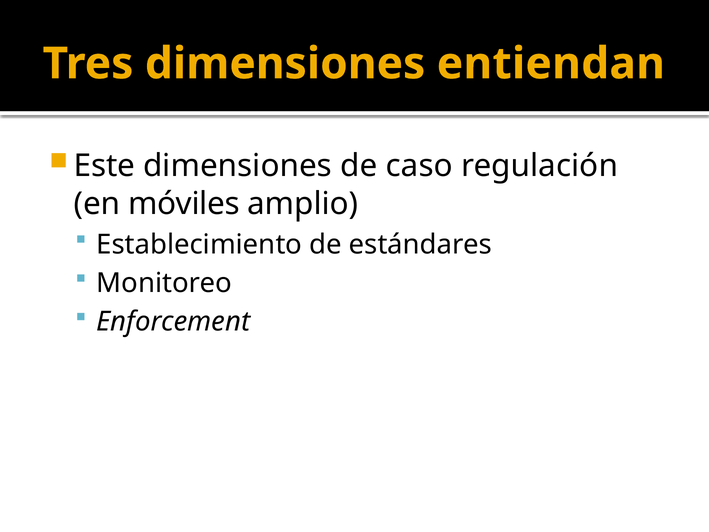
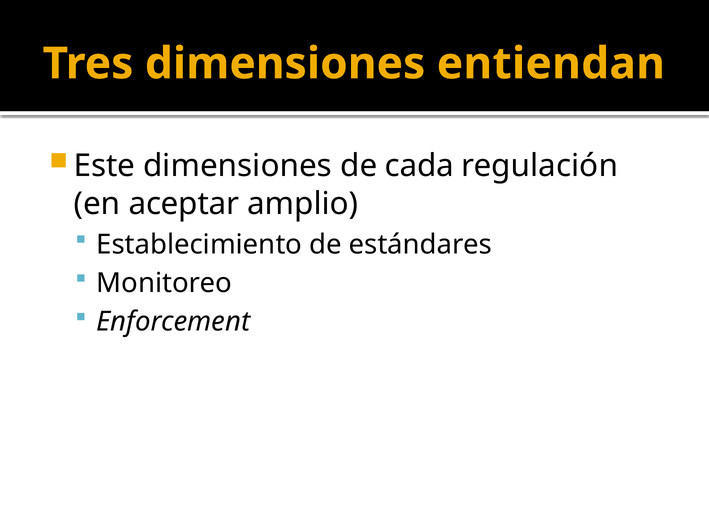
caso: caso -> cada
móviles: móviles -> aceptar
